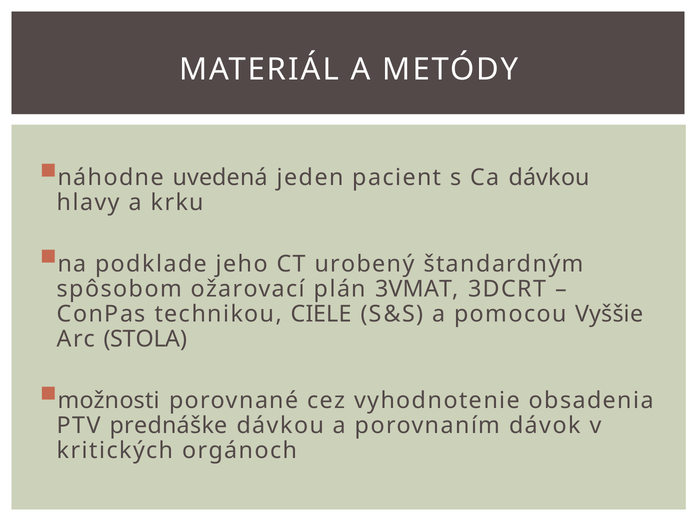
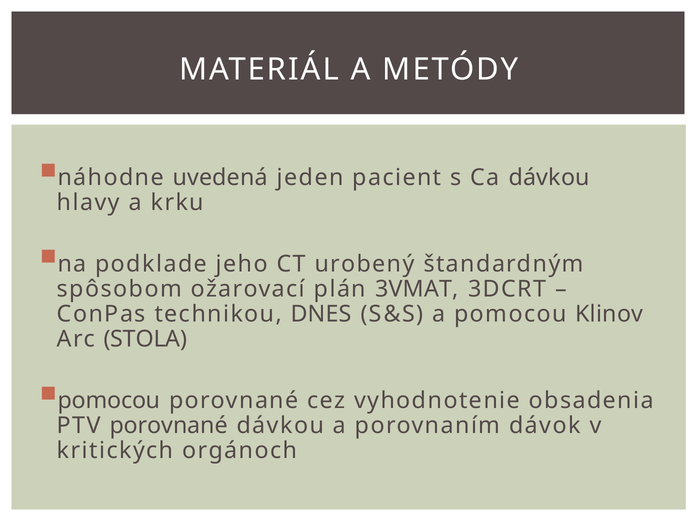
CIELE: CIELE -> DNES
Vyššie: Vyššie -> Klinov
možnosti at (109, 401): možnosti -> pomocou
PTV prednáške: prednáške -> porovnané
